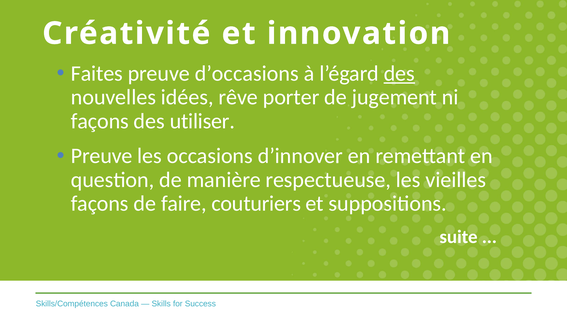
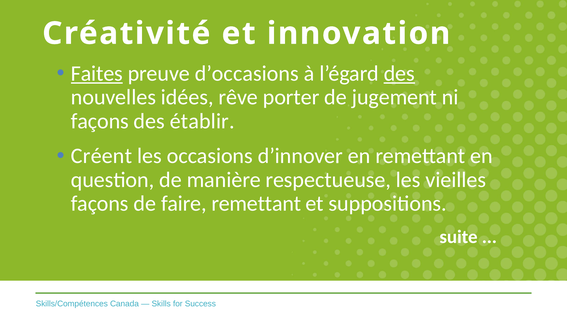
Faites underline: none -> present
utiliser: utiliser -> établir
Preuve at (102, 156): Preuve -> Créent
faire couturiers: couturiers -> remettant
